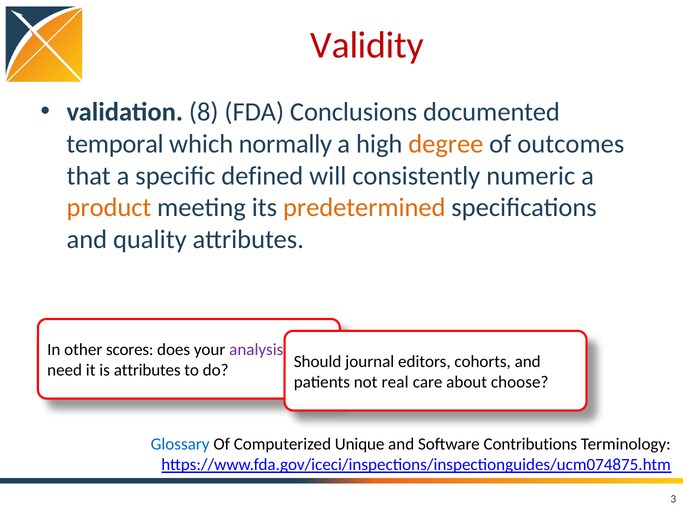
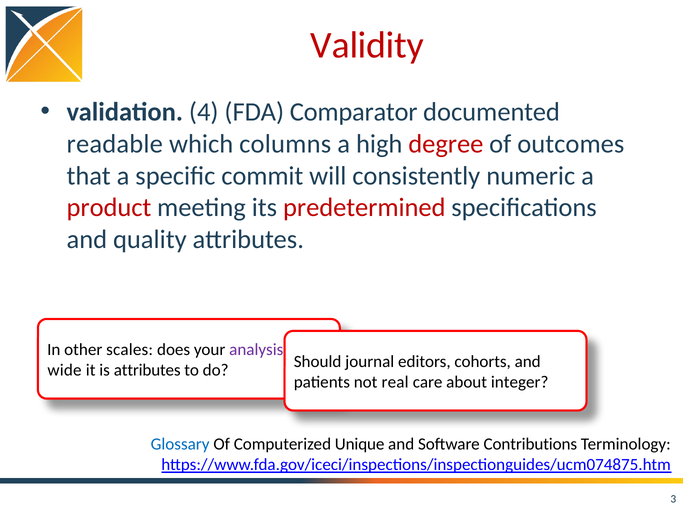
8: 8 -> 4
Conclusions: Conclusions -> Comparator
temporal: temporal -> readable
normally: normally -> columns
degree colour: orange -> red
defined: defined -> commit
product colour: orange -> red
predetermined colour: orange -> red
scores: scores -> scales
need: need -> wide
choose: choose -> integer
